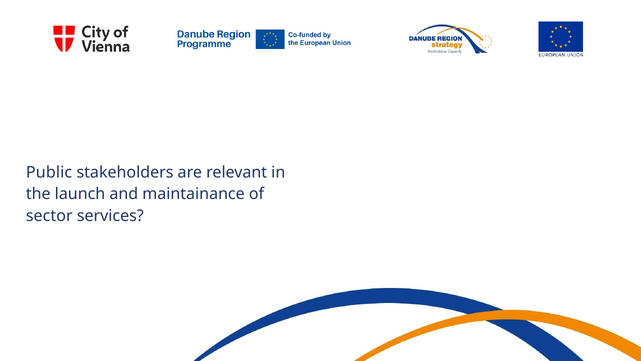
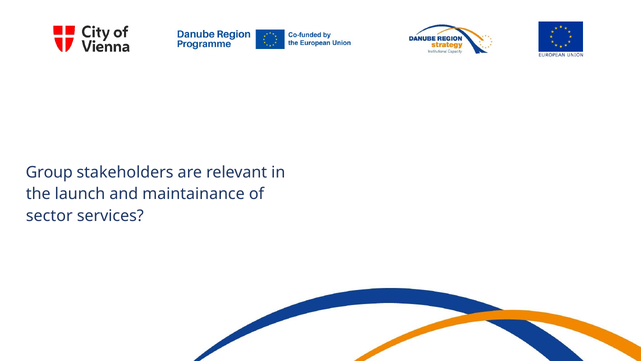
Public: Public -> Group
